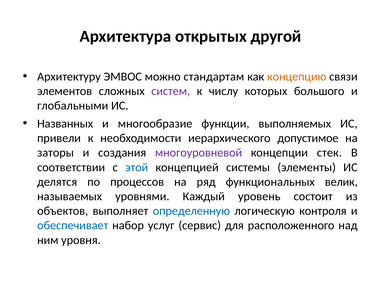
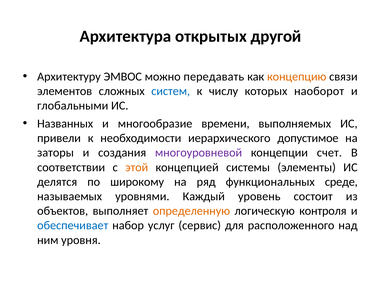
стандартам: стандартам -> передавать
систем colour: purple -> blue
большого: большого -> наоборот
функции: функции -> времени
стек: стек -> счет
этой colour: blue -> orange
процессов: процессов -> широкому
велик: велик -> среде
определенную colour: blue -> orange
